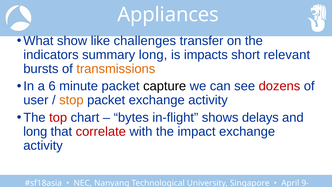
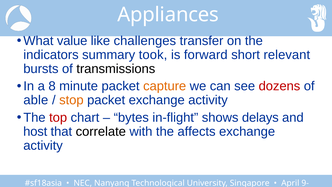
show: show -> value
summary long: long -> took
impacts: impacts -> forward
transmissions colour: orange -> black
6: 6 -> 8
capture colour: black -> orange
user: user -> able
long at (35, 131): long -> host
correlate colour: red -> black
impact: impact -> affects
